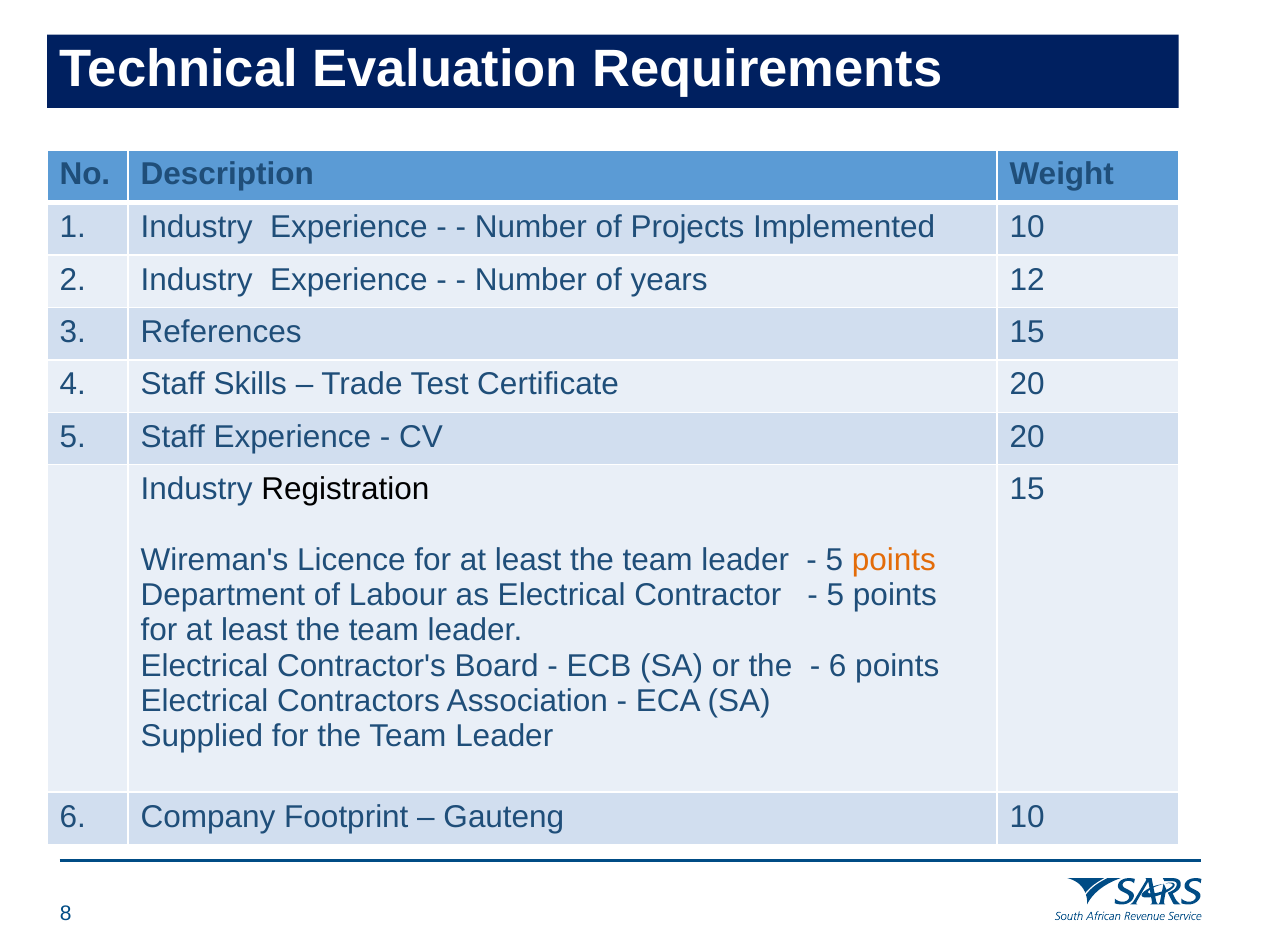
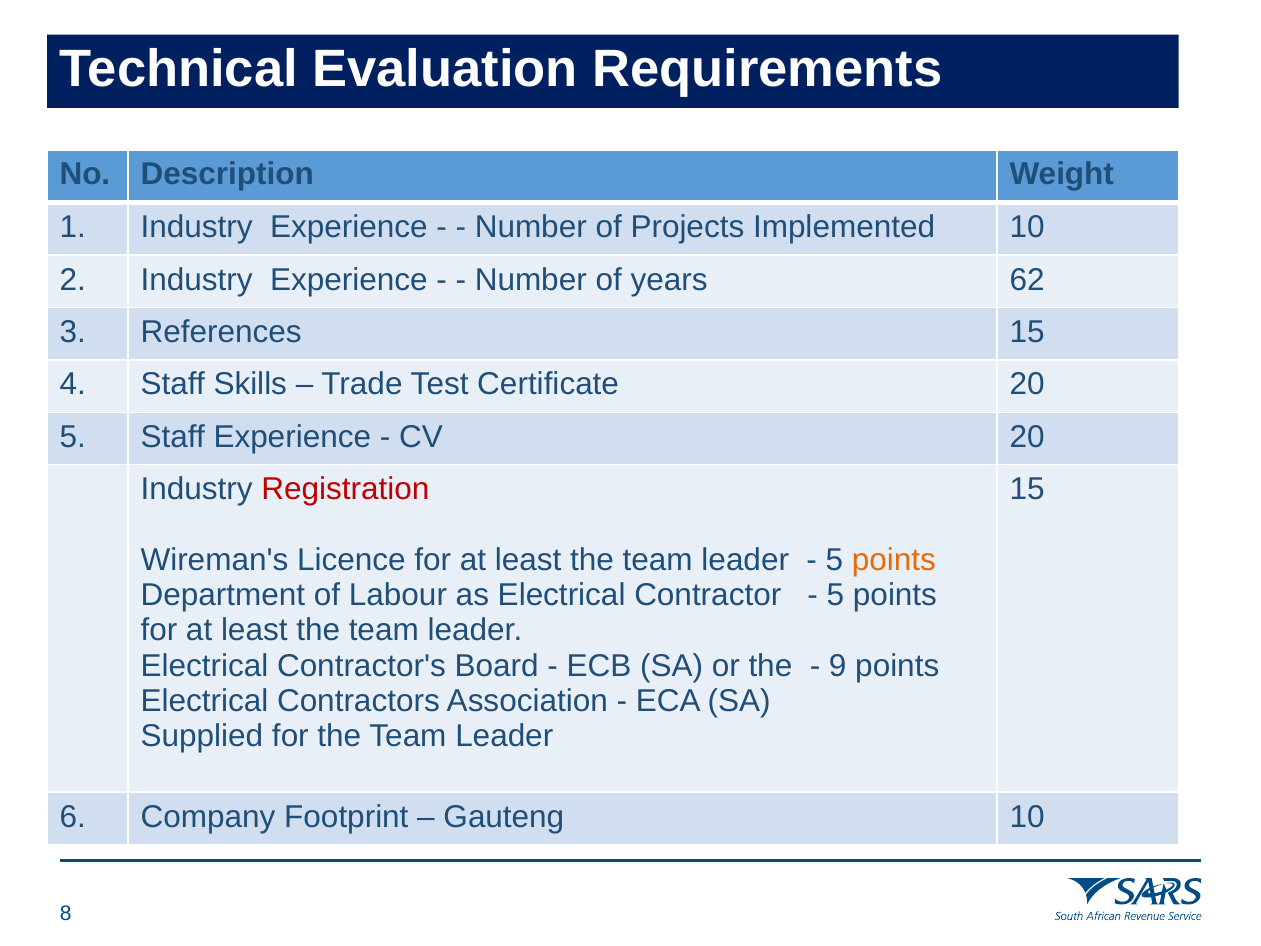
12: 12 -> 62
Registration colour: black -> red
6 at (838, 666): 6 -> 9
